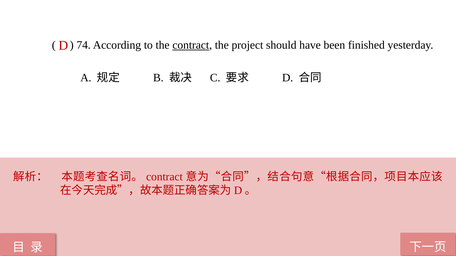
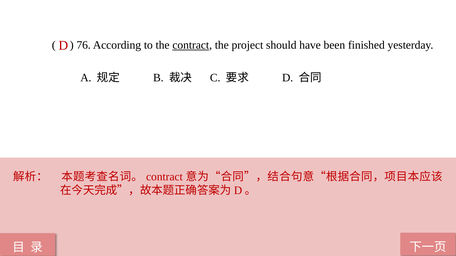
74: 74 -> 76
